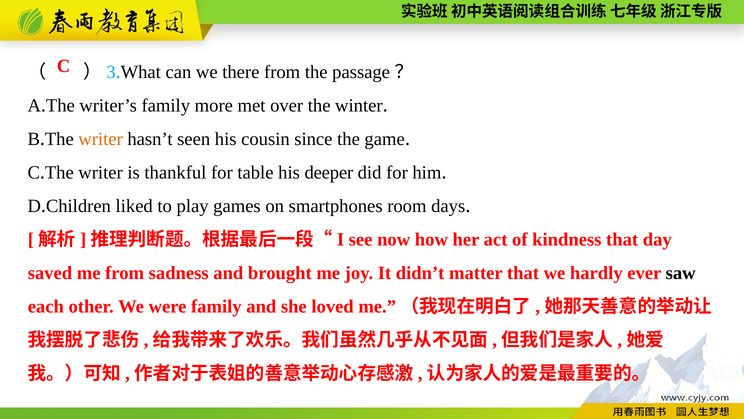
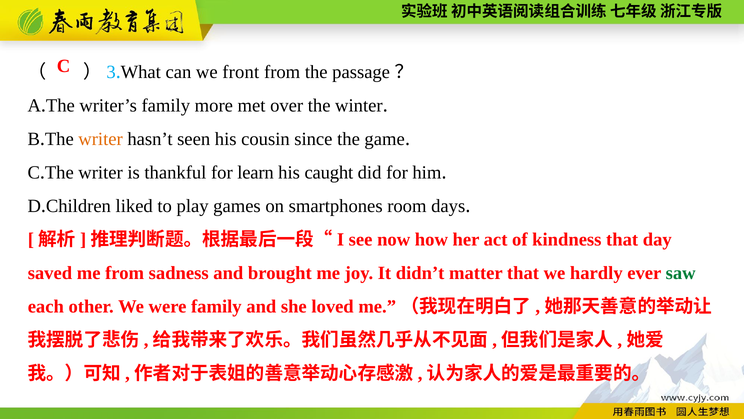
there: there -> front
table: table -> learn
deeper: deeper -> caught
saw colour: black -> green
